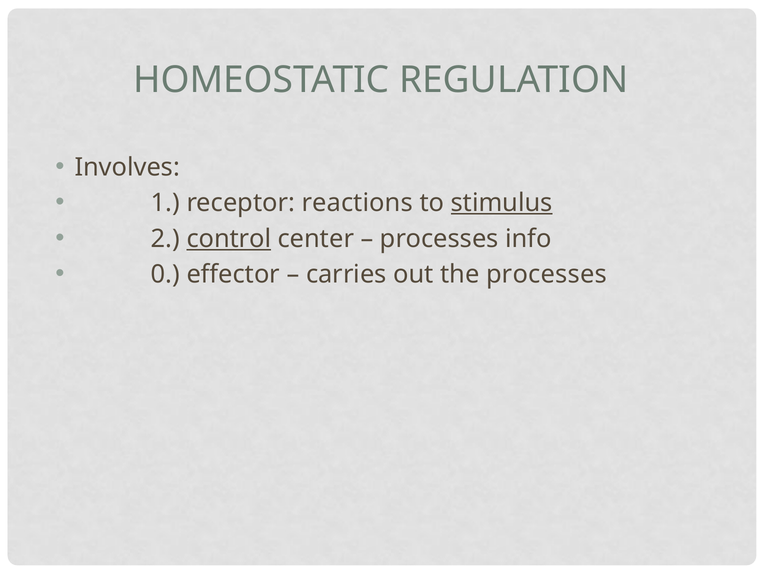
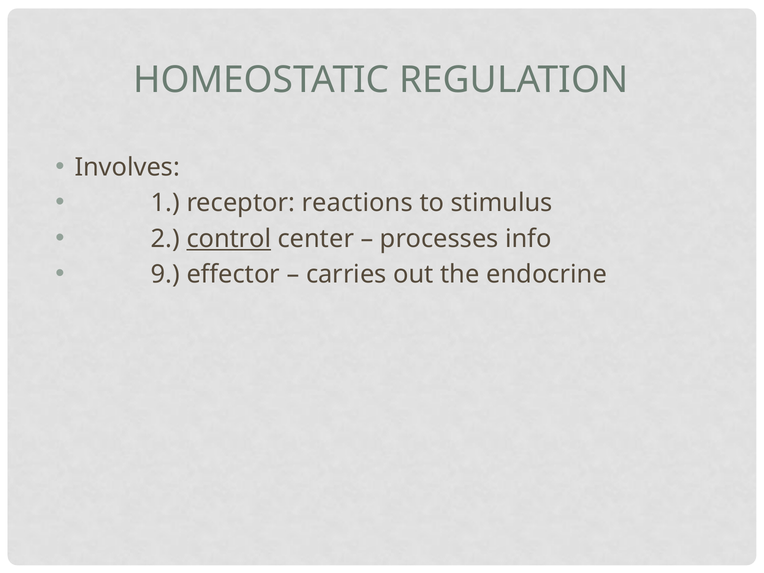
stimulus underline: present -> none
0: 0 -> 9
the processes: processes -> endocrine
